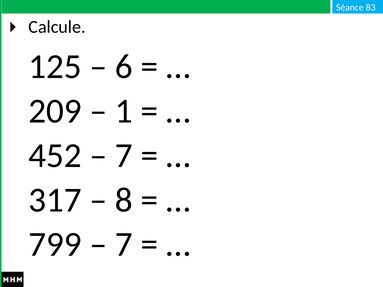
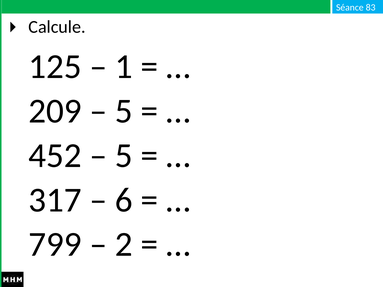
6: 6 -> 1
1 at (124, 111): 1 -> 5
7 at (124, 156): 7 -> 5
8: 8 -> 6
7 at (124, 245): 7 -> 2
